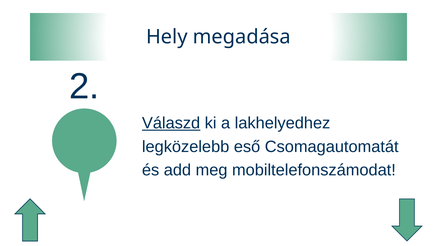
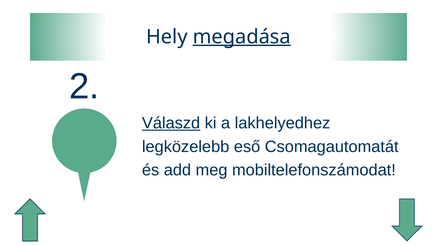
megadása underline: none -> present
